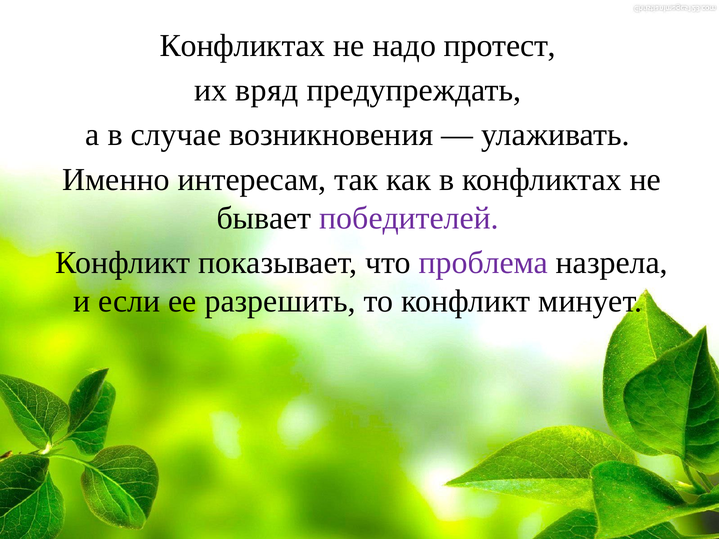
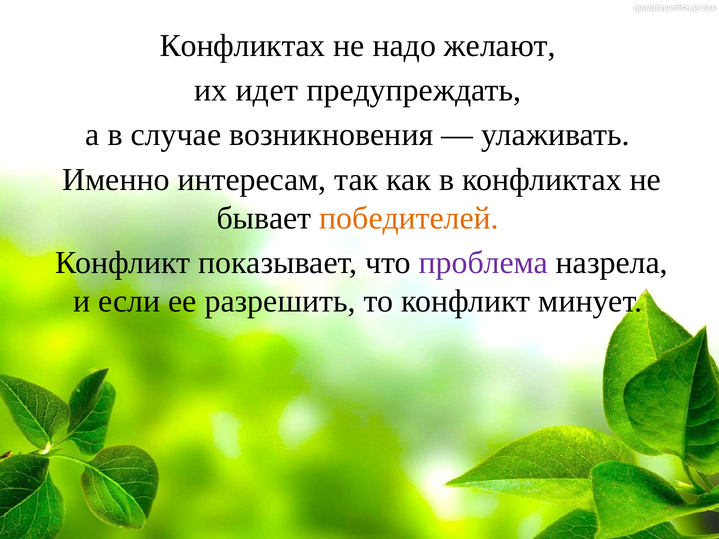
протест: протест -> желают
вряд: вряд -> идет
победителей colour: purple -> orange
